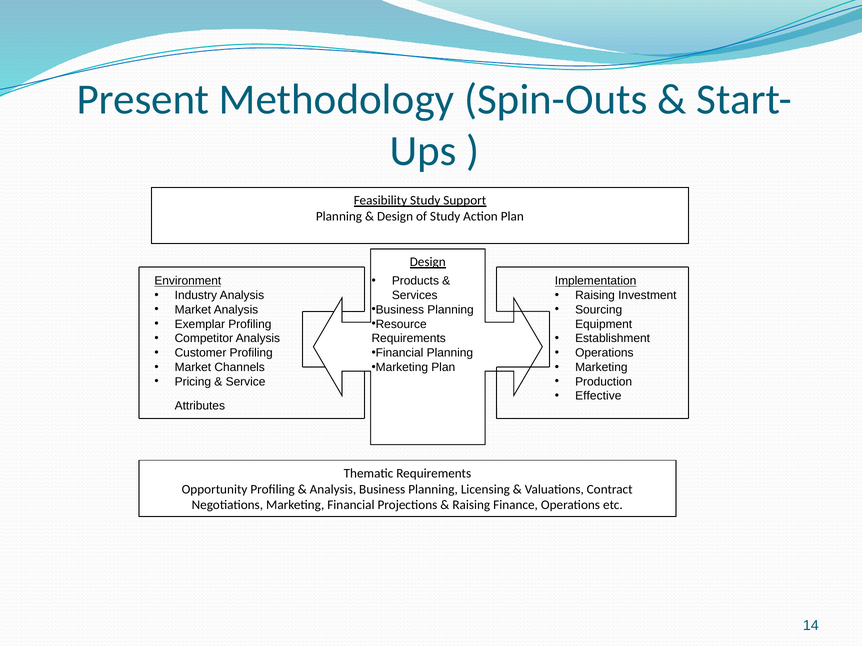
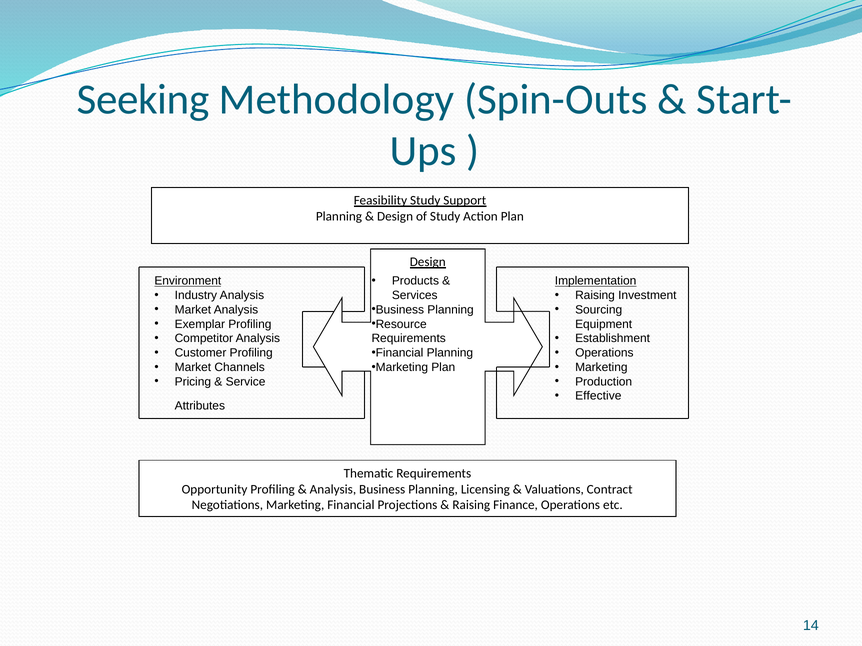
Present: Present -> Seeking
